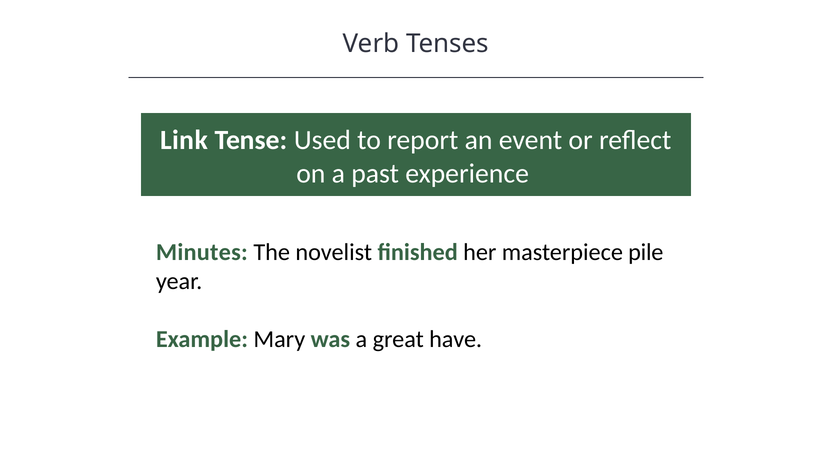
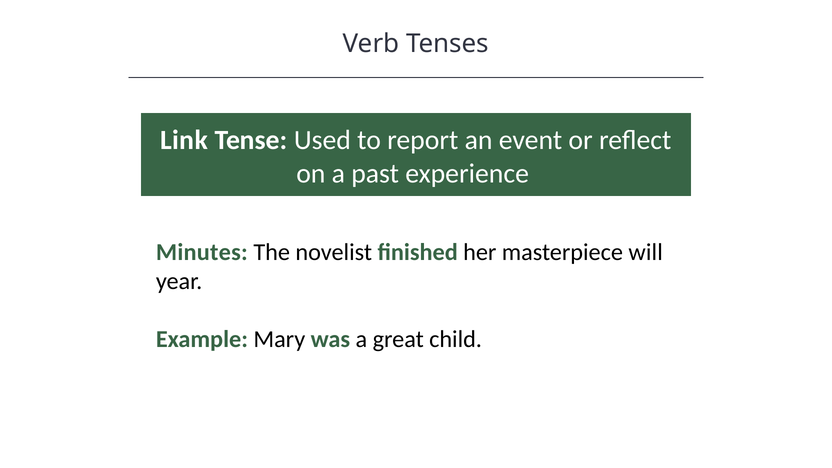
pile: pile -> will
have: have -> child
